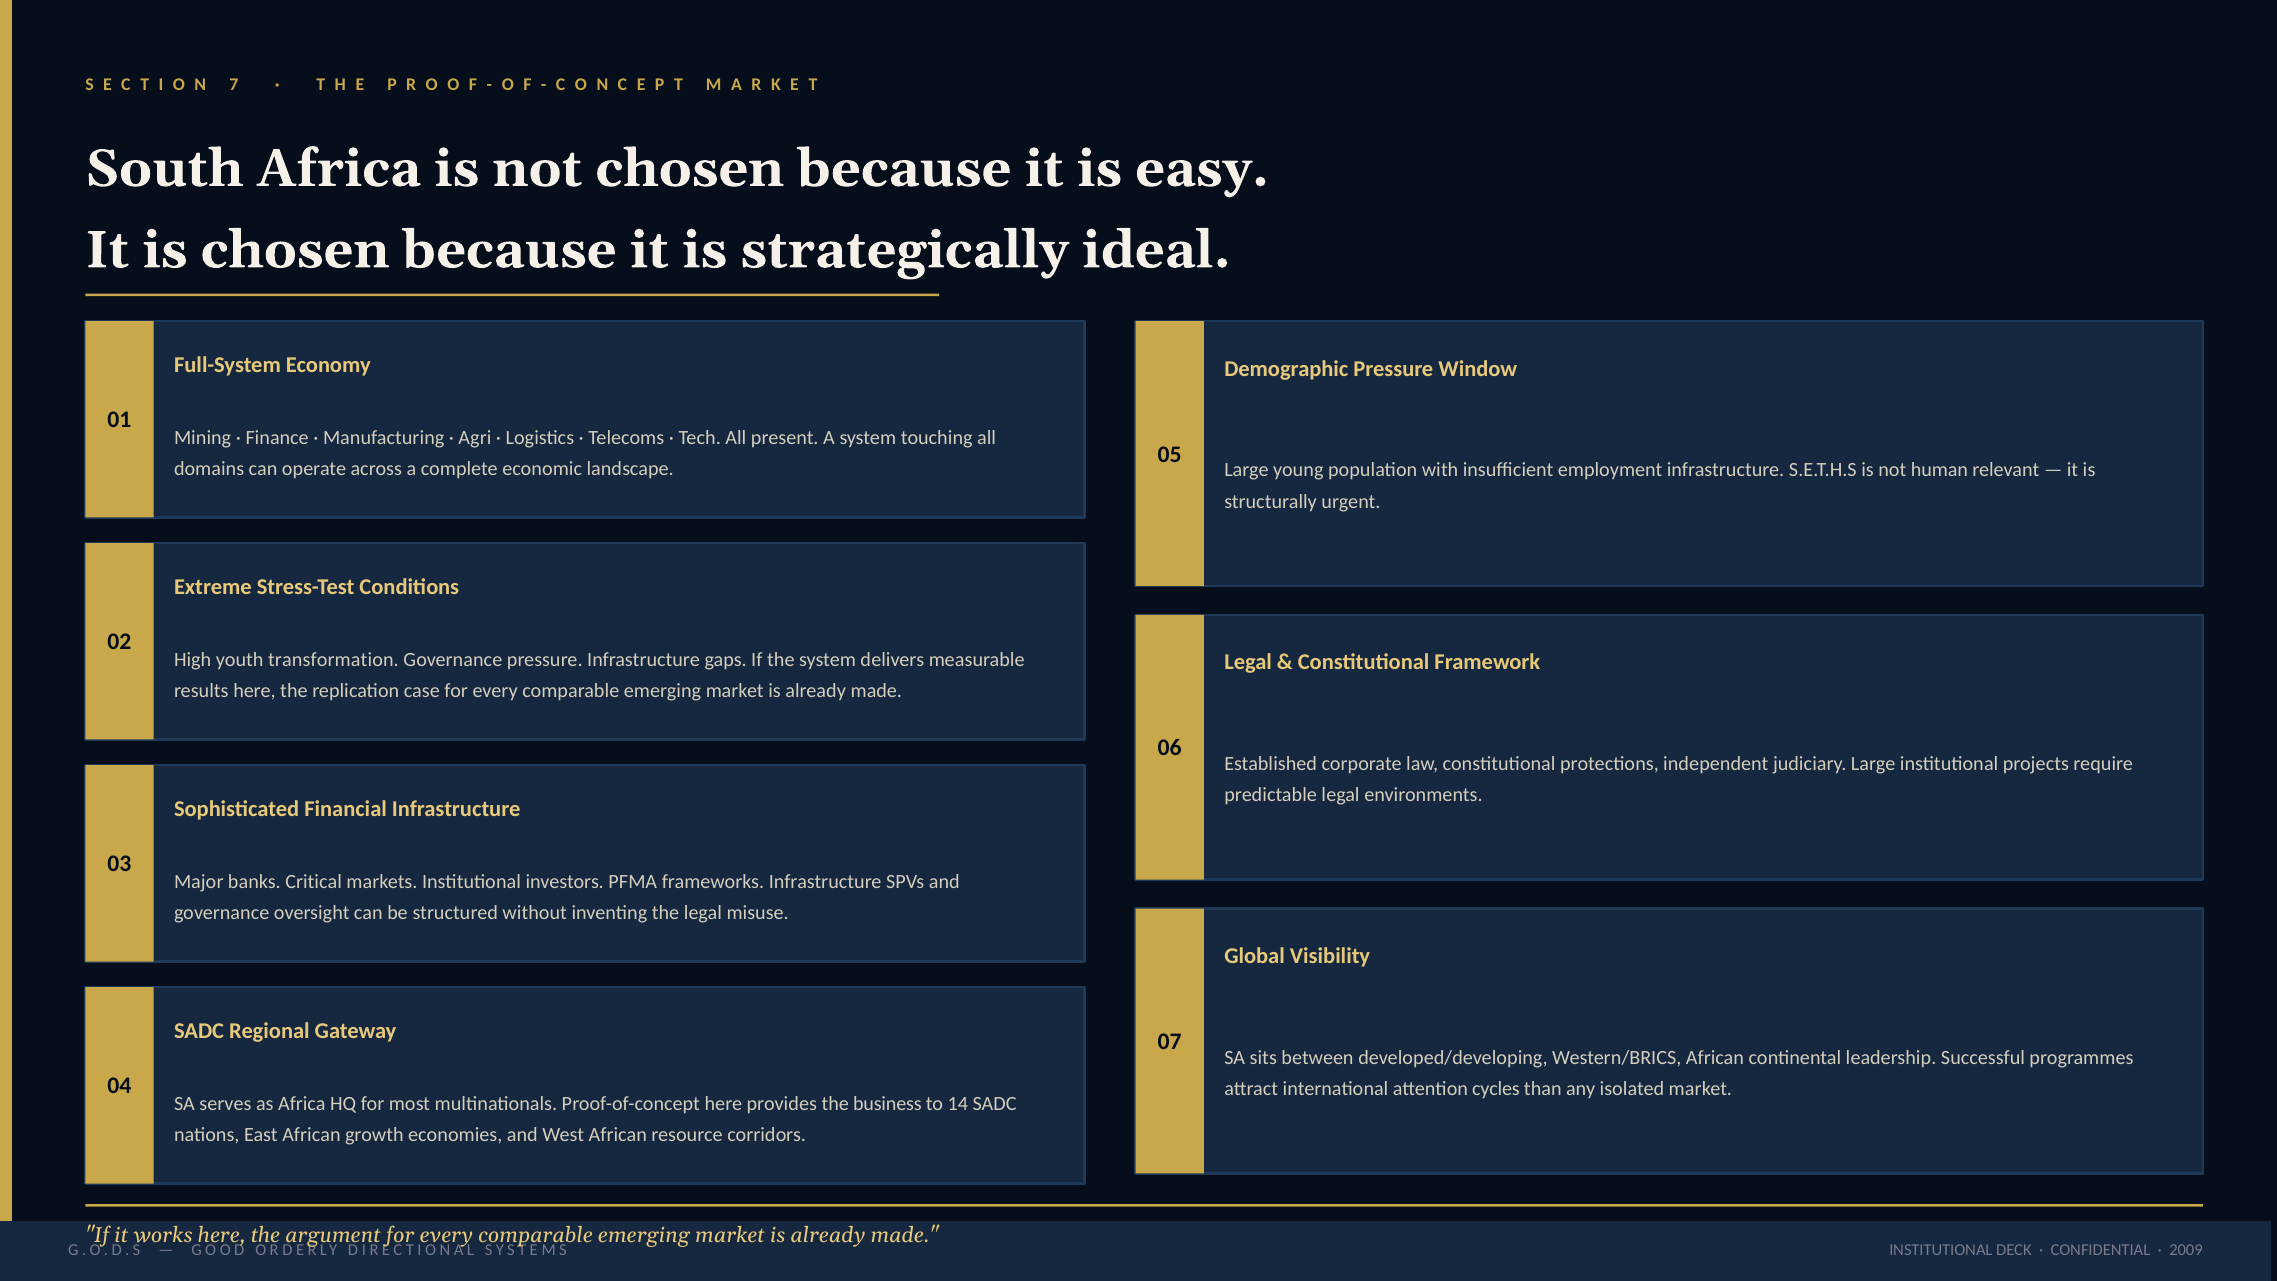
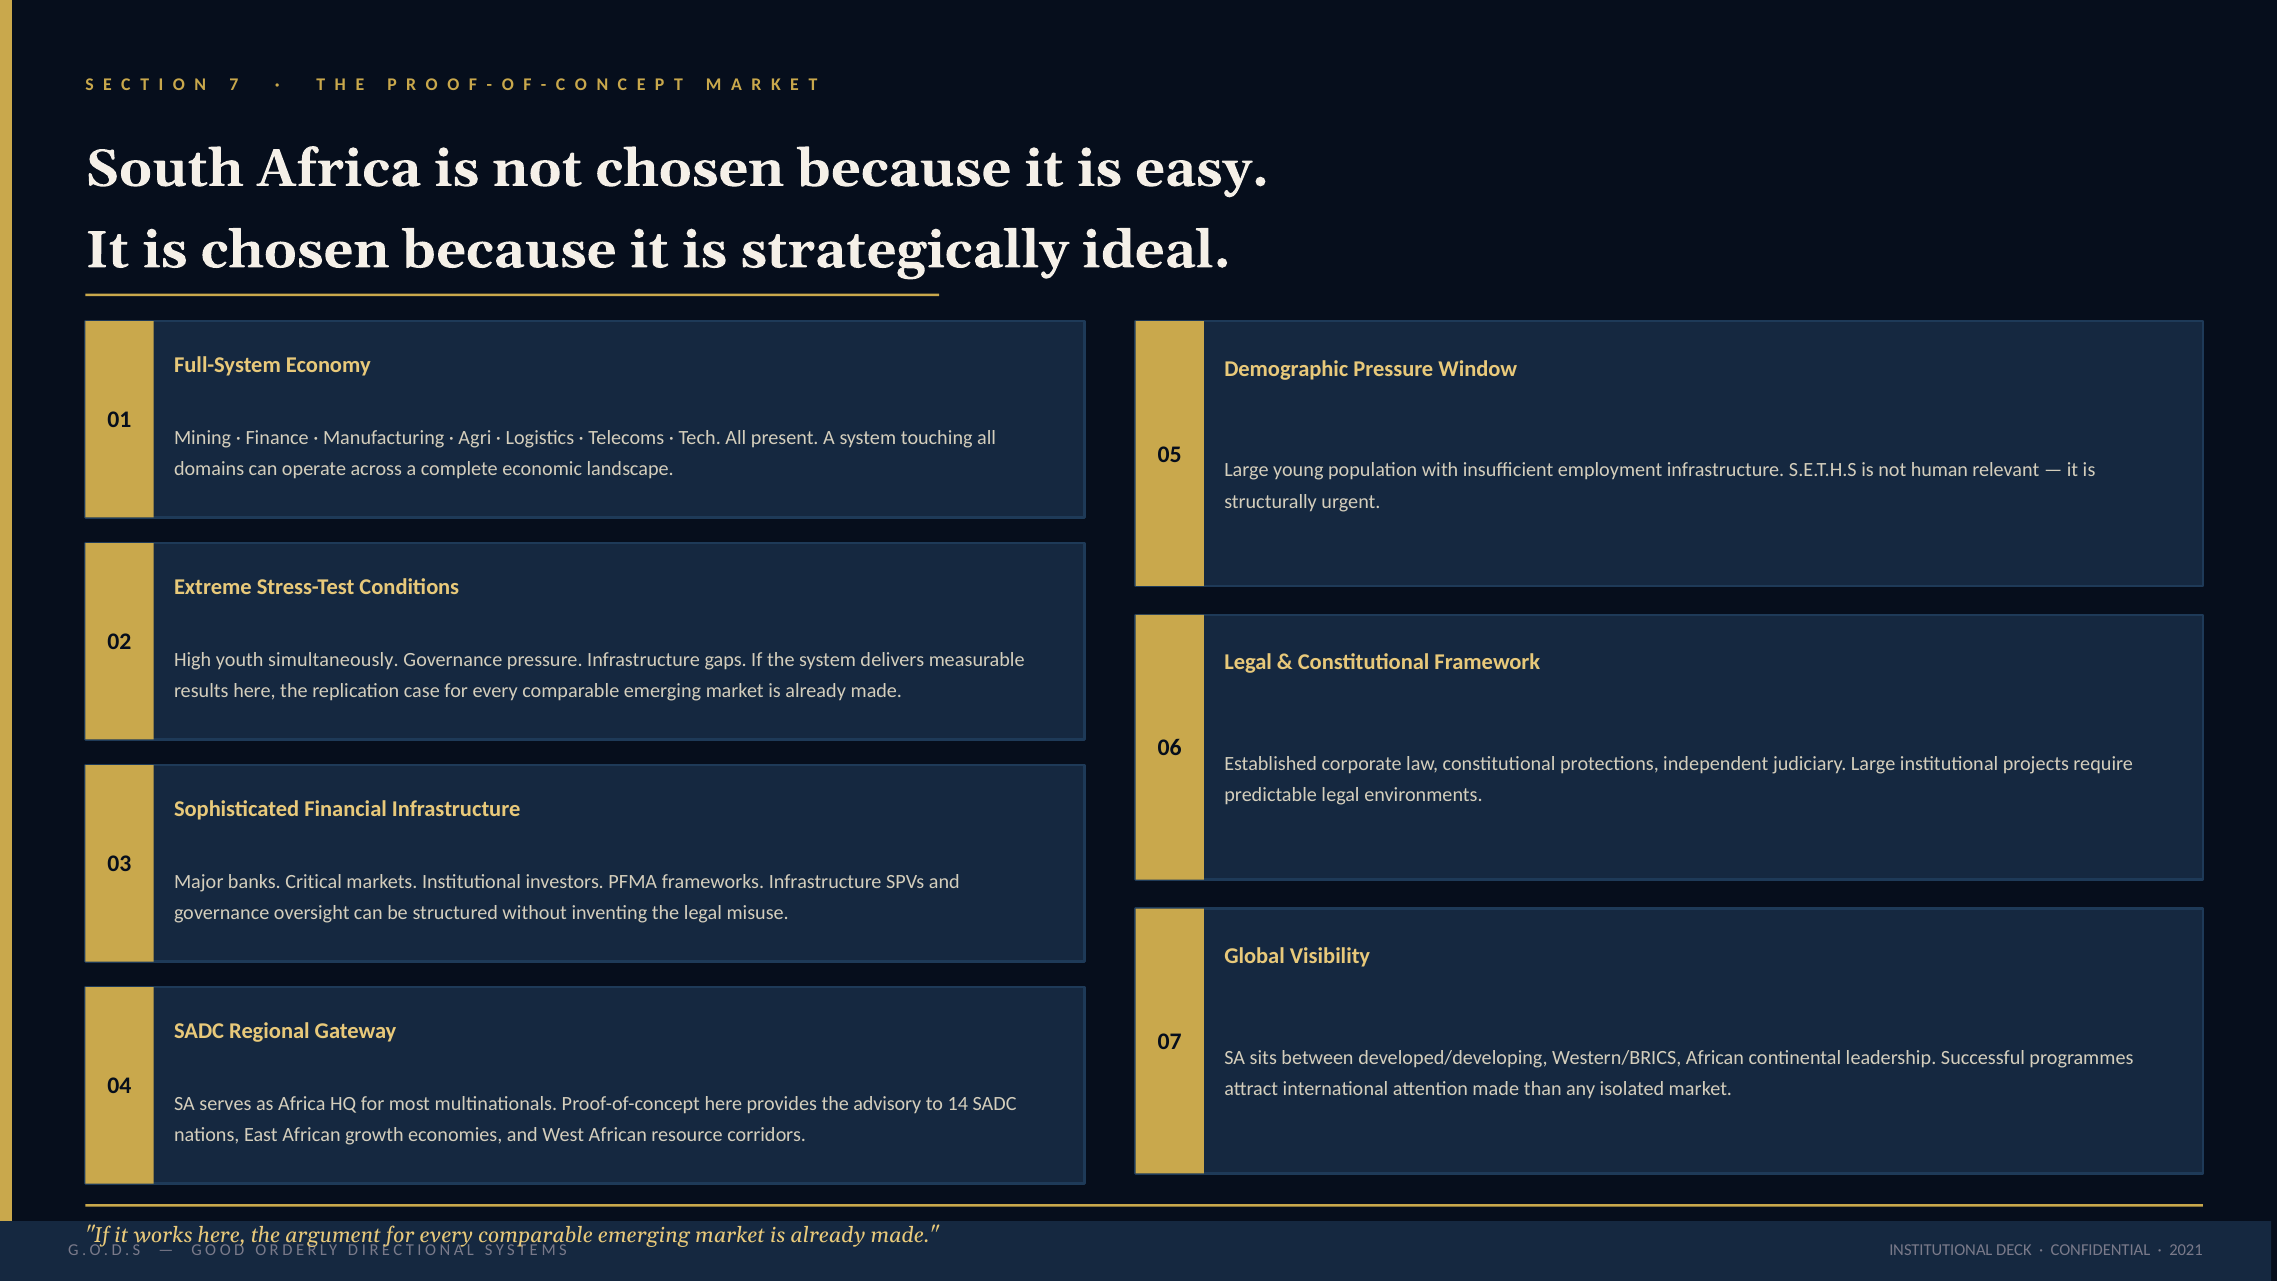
transformation: transformation -> simultaneously
attention cycles: cycles -> made
business: business -> advisory
2009: 2009 -> 2021
